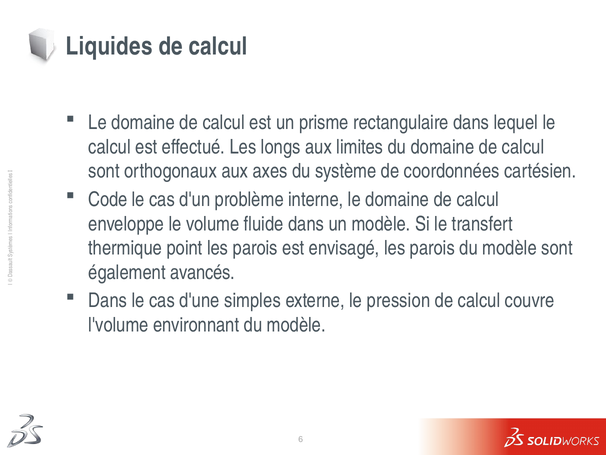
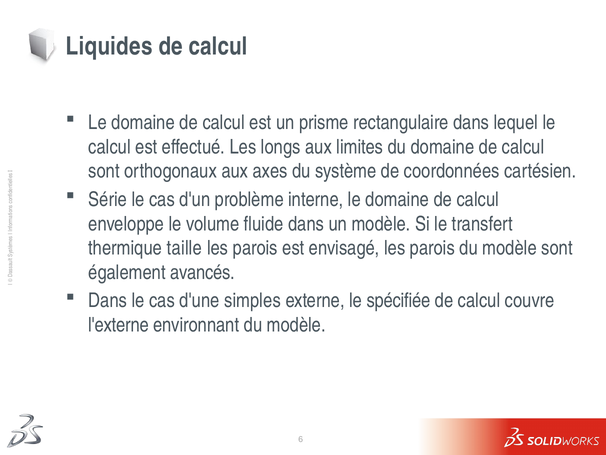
Code: Code -> Série
point: point -> taille
pression: pression -> spécifiée
l'volume: l'volume -> l'externe
